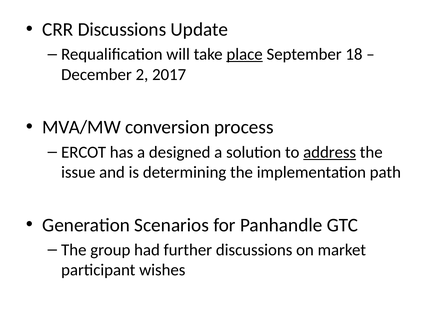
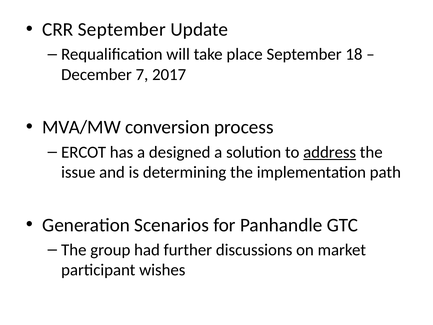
CRR Discussions: Discussions -> September
place underline: present -> none
2: 2 -> 7
